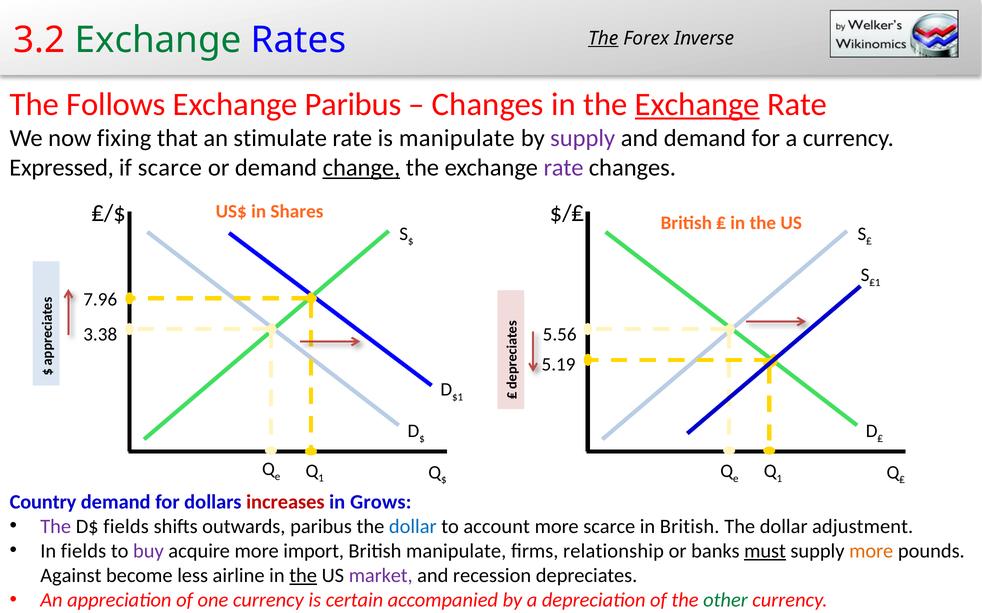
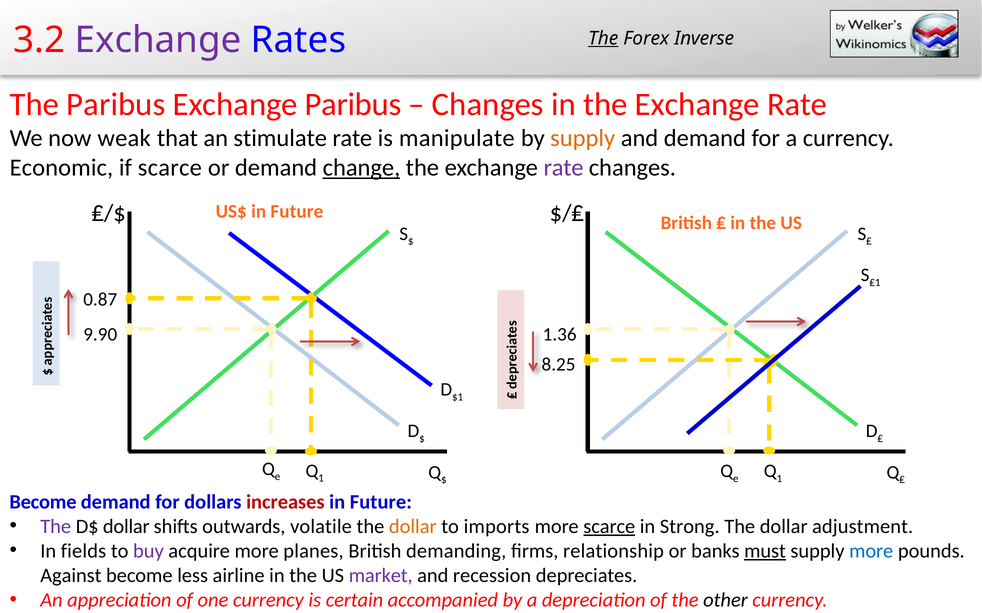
Exchange at (158, 40) colour: green -> purple
The Follows: Follows -> Paribus
Exchange at (697, 104) underline: present -> none
fixing: fixing -> weak
supply at (583, 138) colour: purple -> orange
Expressed: Expressed -> Economic
US$ in Shares: Shares -> Future
7.96: 7.96 -> 0.87
3.38: 3.38 -> 9.90
5.56: 5.56 -> 1.36
5.19: 5.19 -> 8.25
Country at (43, 502): Country -> Become
Grows at (381, 502): Grows -> Future
D$ fields: fields -> dollar
outwards paribus: paribus -> volatile
dollar at (413, 527) colour: blue -> orange
account: account -> imports
scarce at (609, 527) underline: none -> present
in British: British -> Strong
import: import -> planes
British manipulate: manipulate -> demanding
more at (871, 552) colour: orange -> blue
the at (303, 576) underline: present -> none
other colour: green -> black
